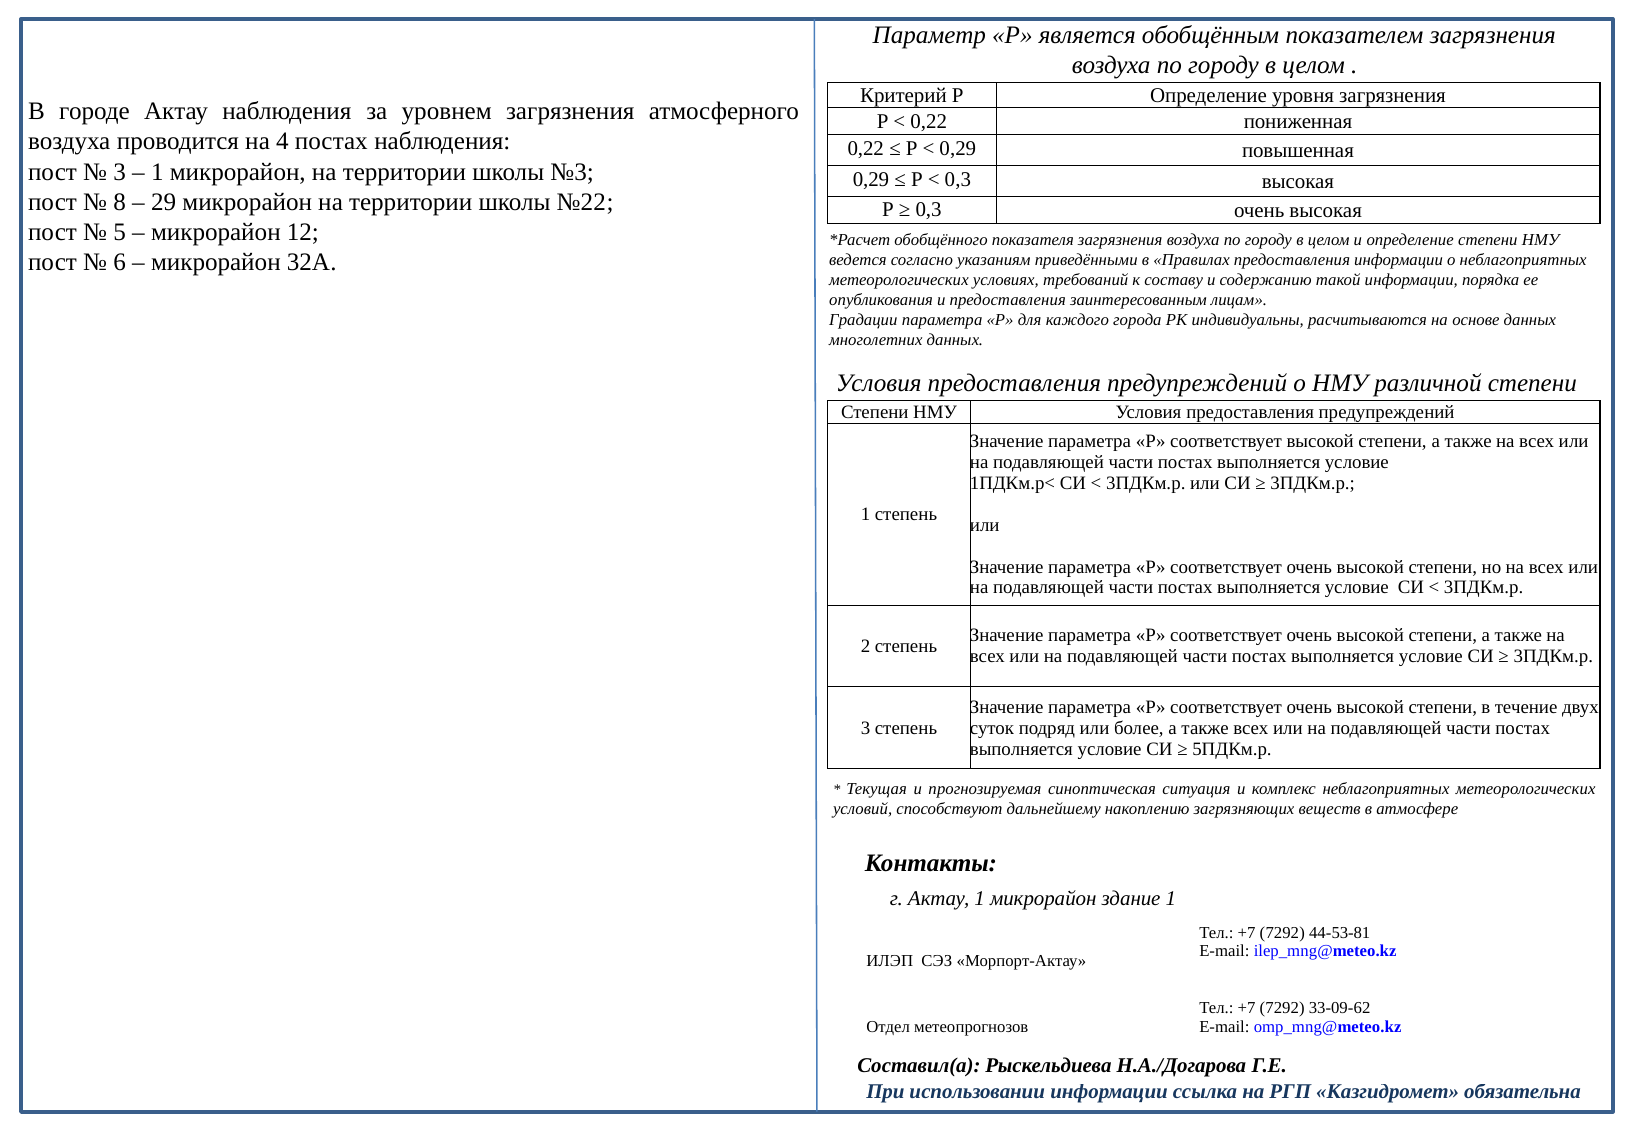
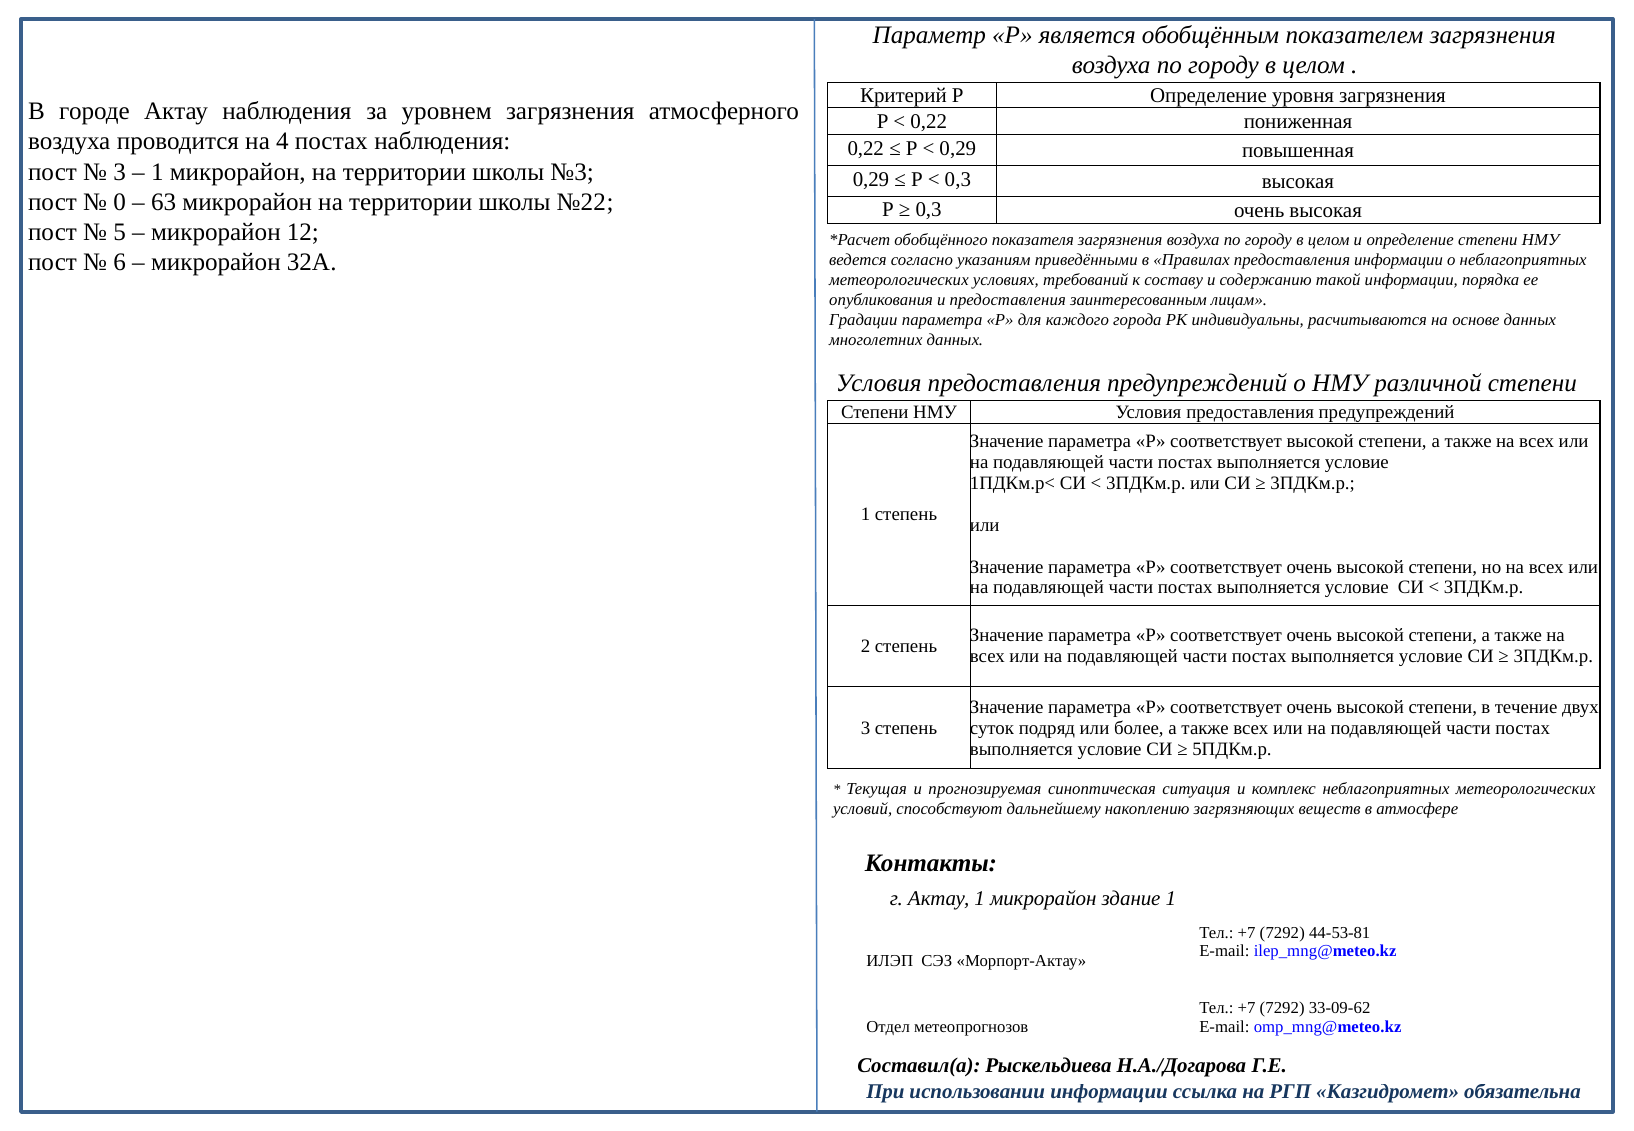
8: 8 -> 0
29: 29 -> 63
